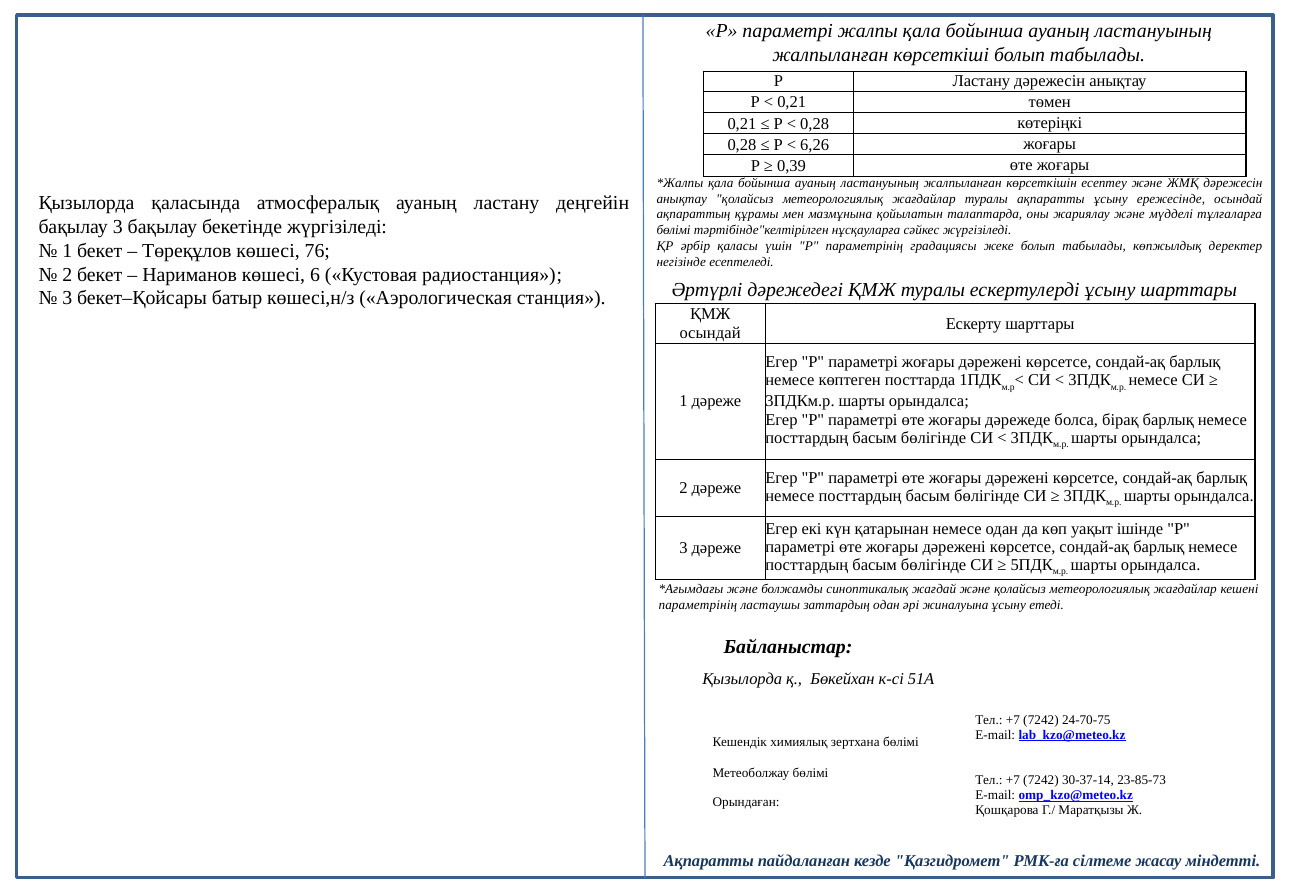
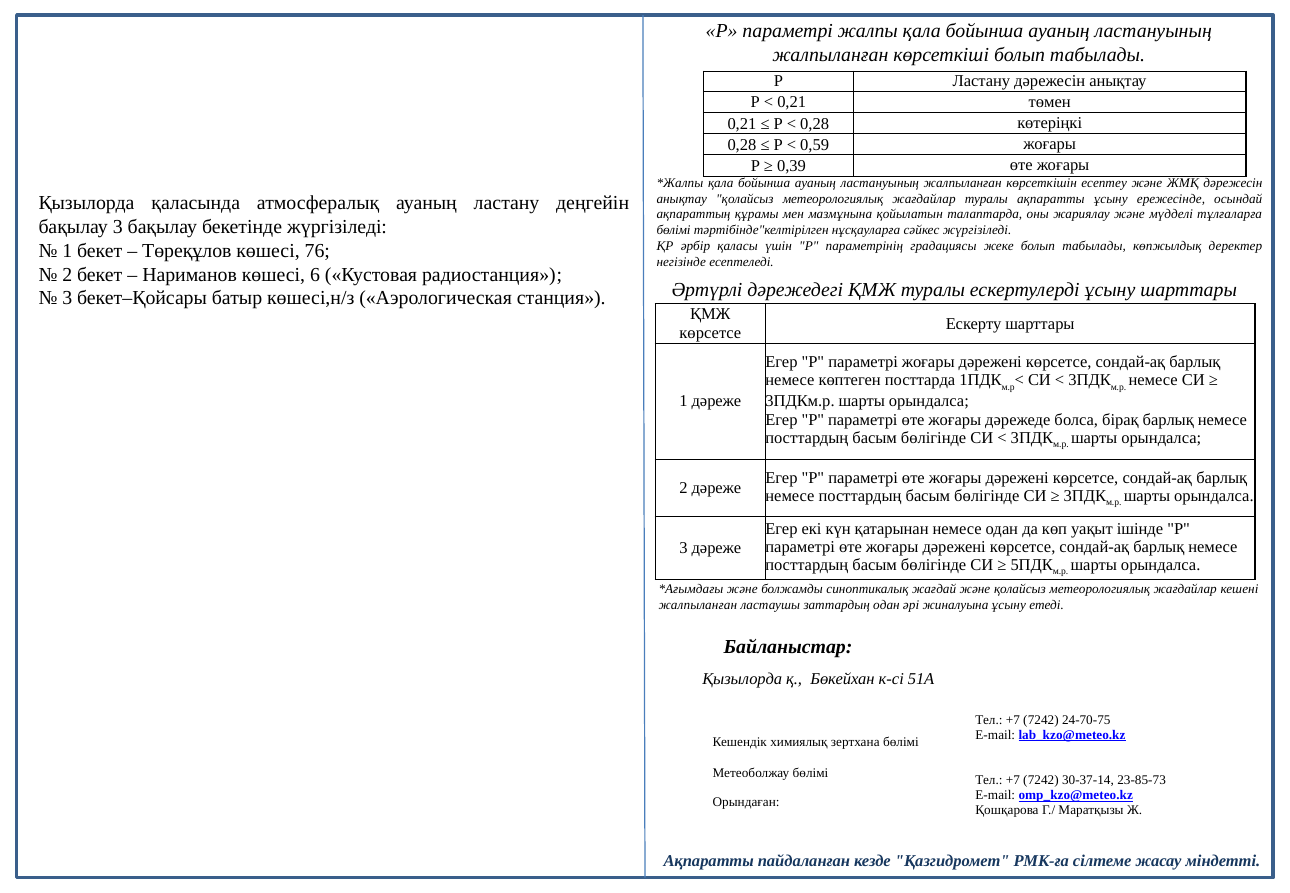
6,26: 6,26 -> 0,59
осындай at (710, 333): осындай -> көрсетсе
параметрінің at (698, 605): параметрінің -> жалпыланған
